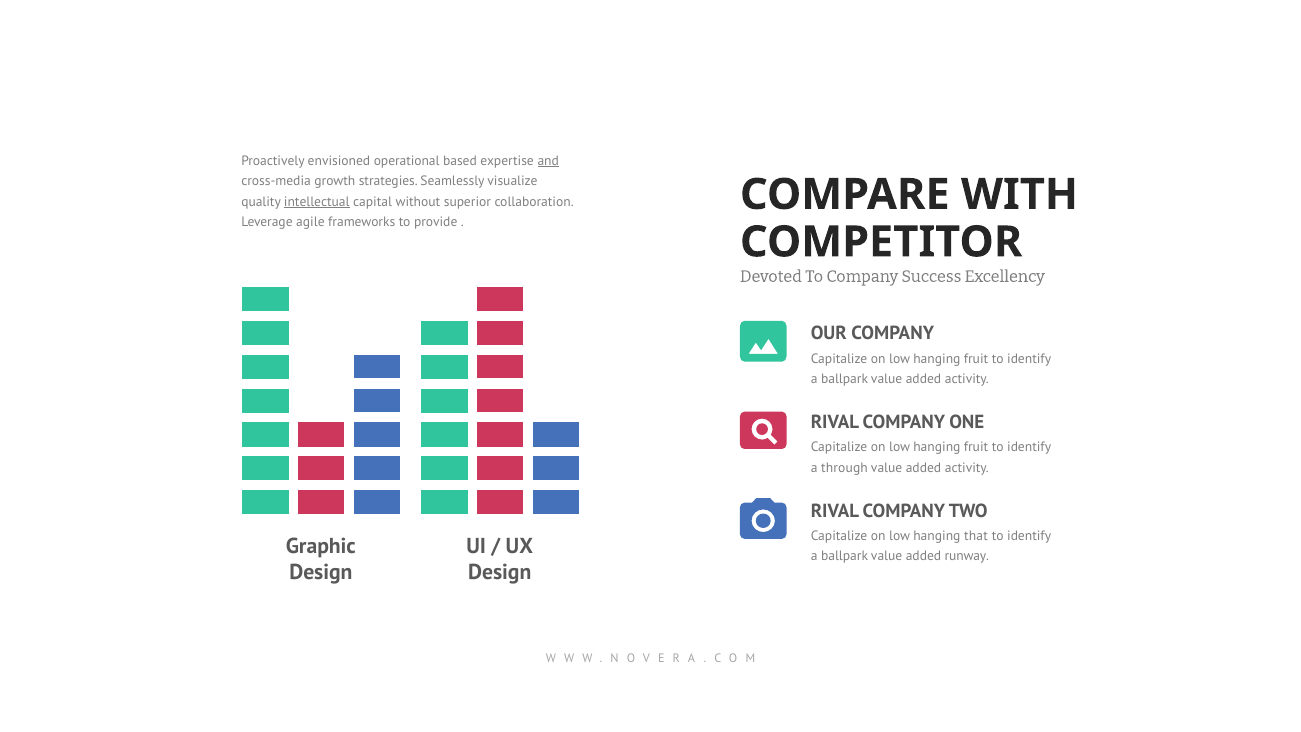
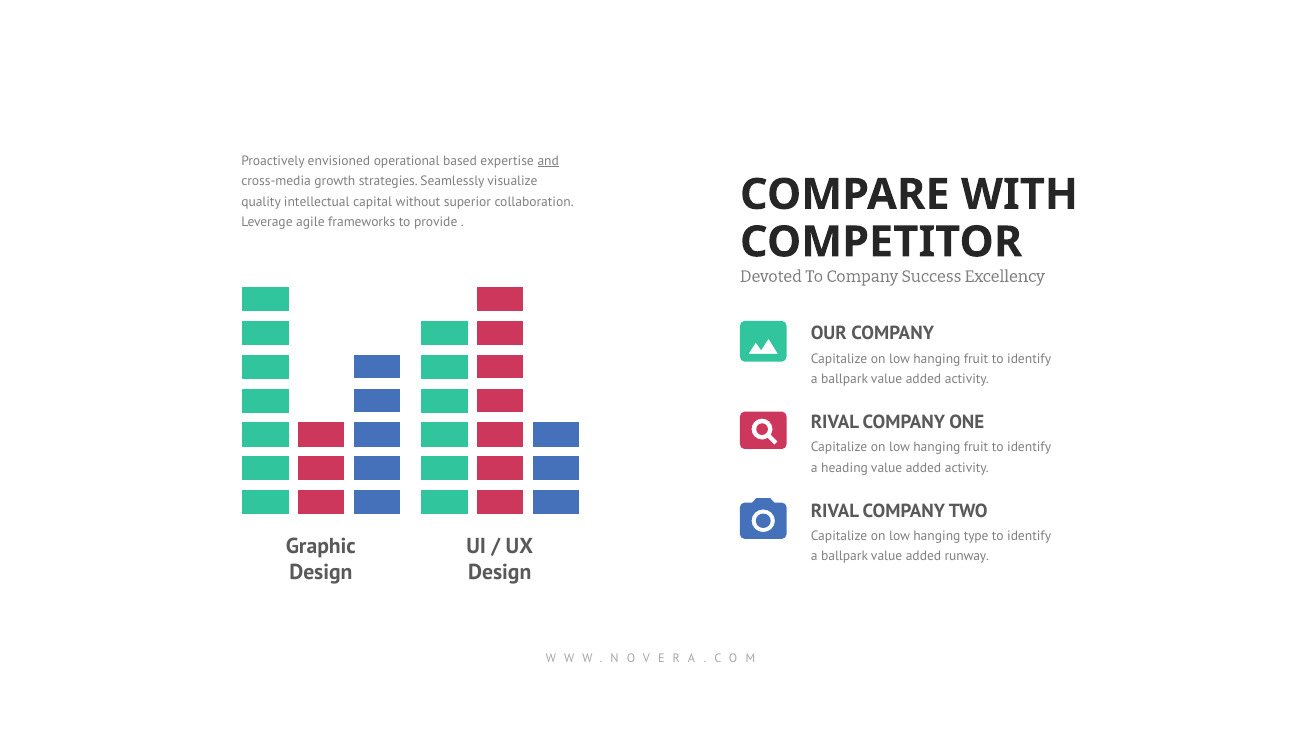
intellectual underline: present -> none
through: through -> heading
that: that -> type
